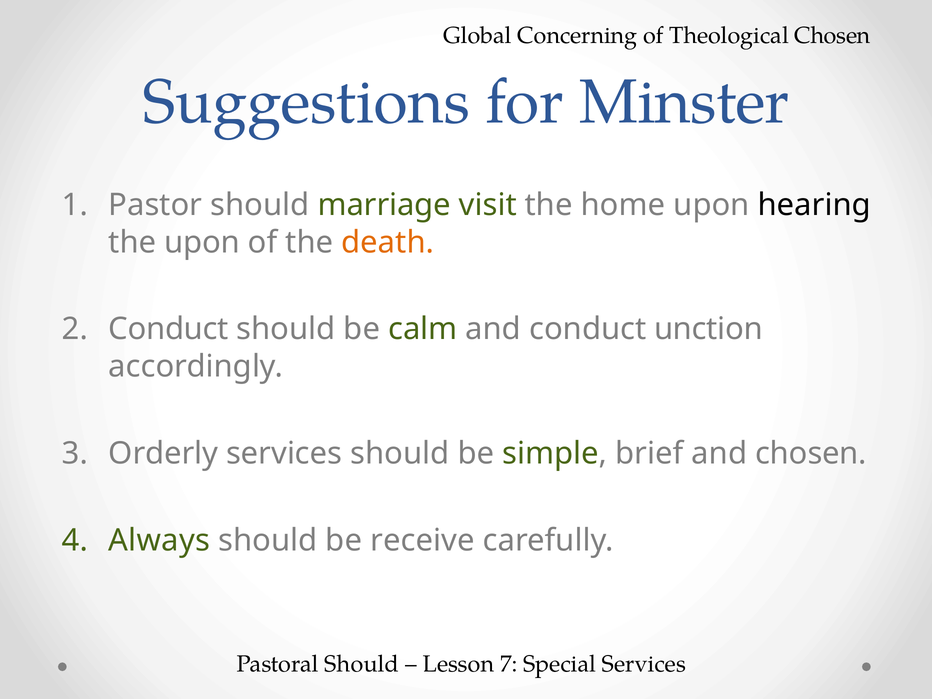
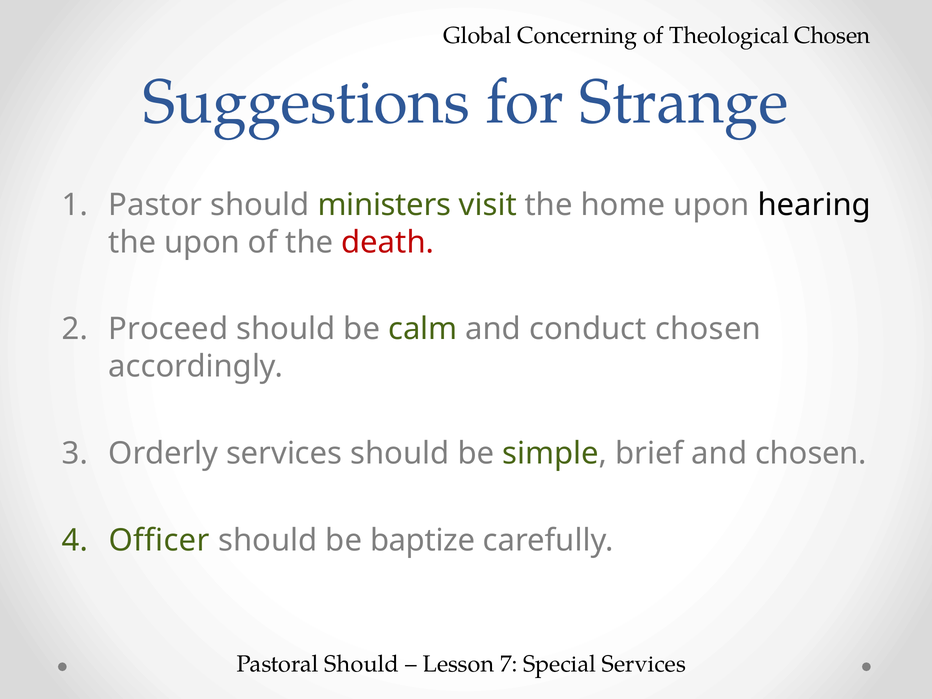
Minster: Minster -> Strange
marriage: marriage -> ministers
death colour: orange -> red
Conduct at (168, 329): Conduct -> Proceed
conduct unction: unction -> chosen
Always: Always -> Officer
receive: receive -> baptize
